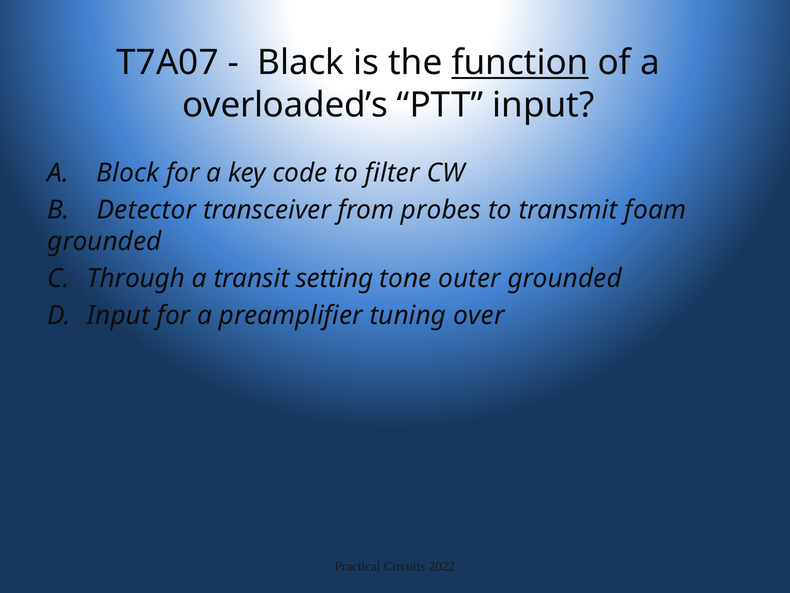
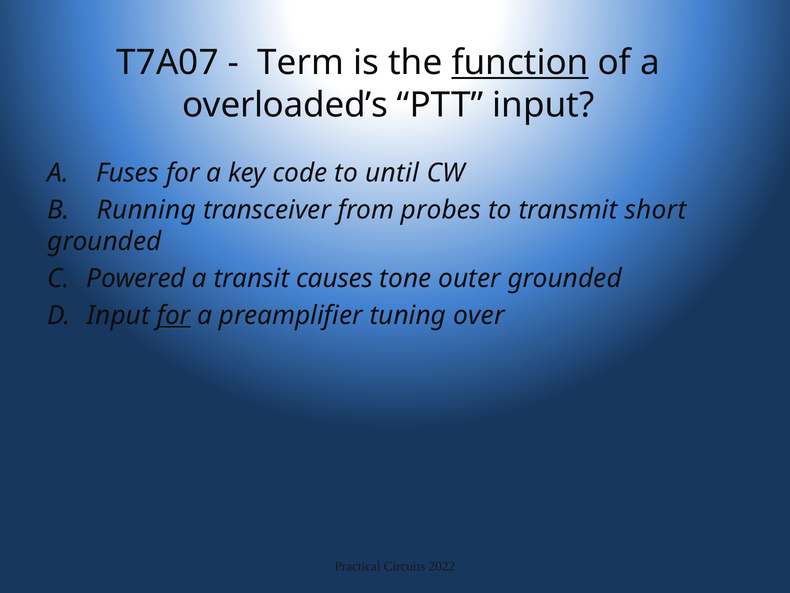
Black: Black -> Term
Block: Block -> Fuses
filter: filter -> until
Detector: Detector -> Running
foam: foam -> short
Through: Through -> Powered
setting: setting -> causes
for at (173, 315) underline: none -> present
